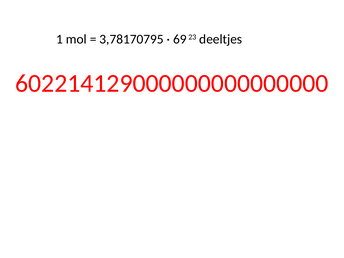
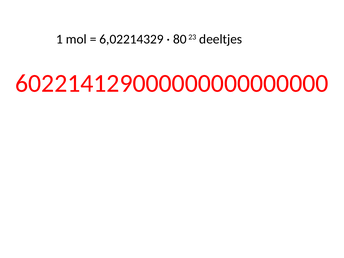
3,78170795: 3,78170795 -> 6,02214329
69: 69 -> 80
